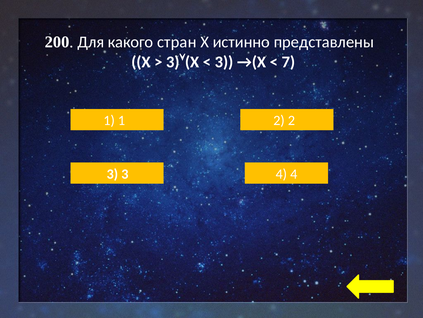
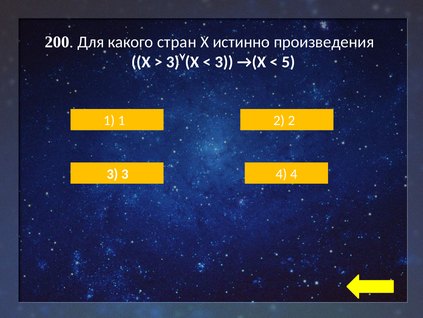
представлены: представлены -> произведения
7: 7 -> 5
